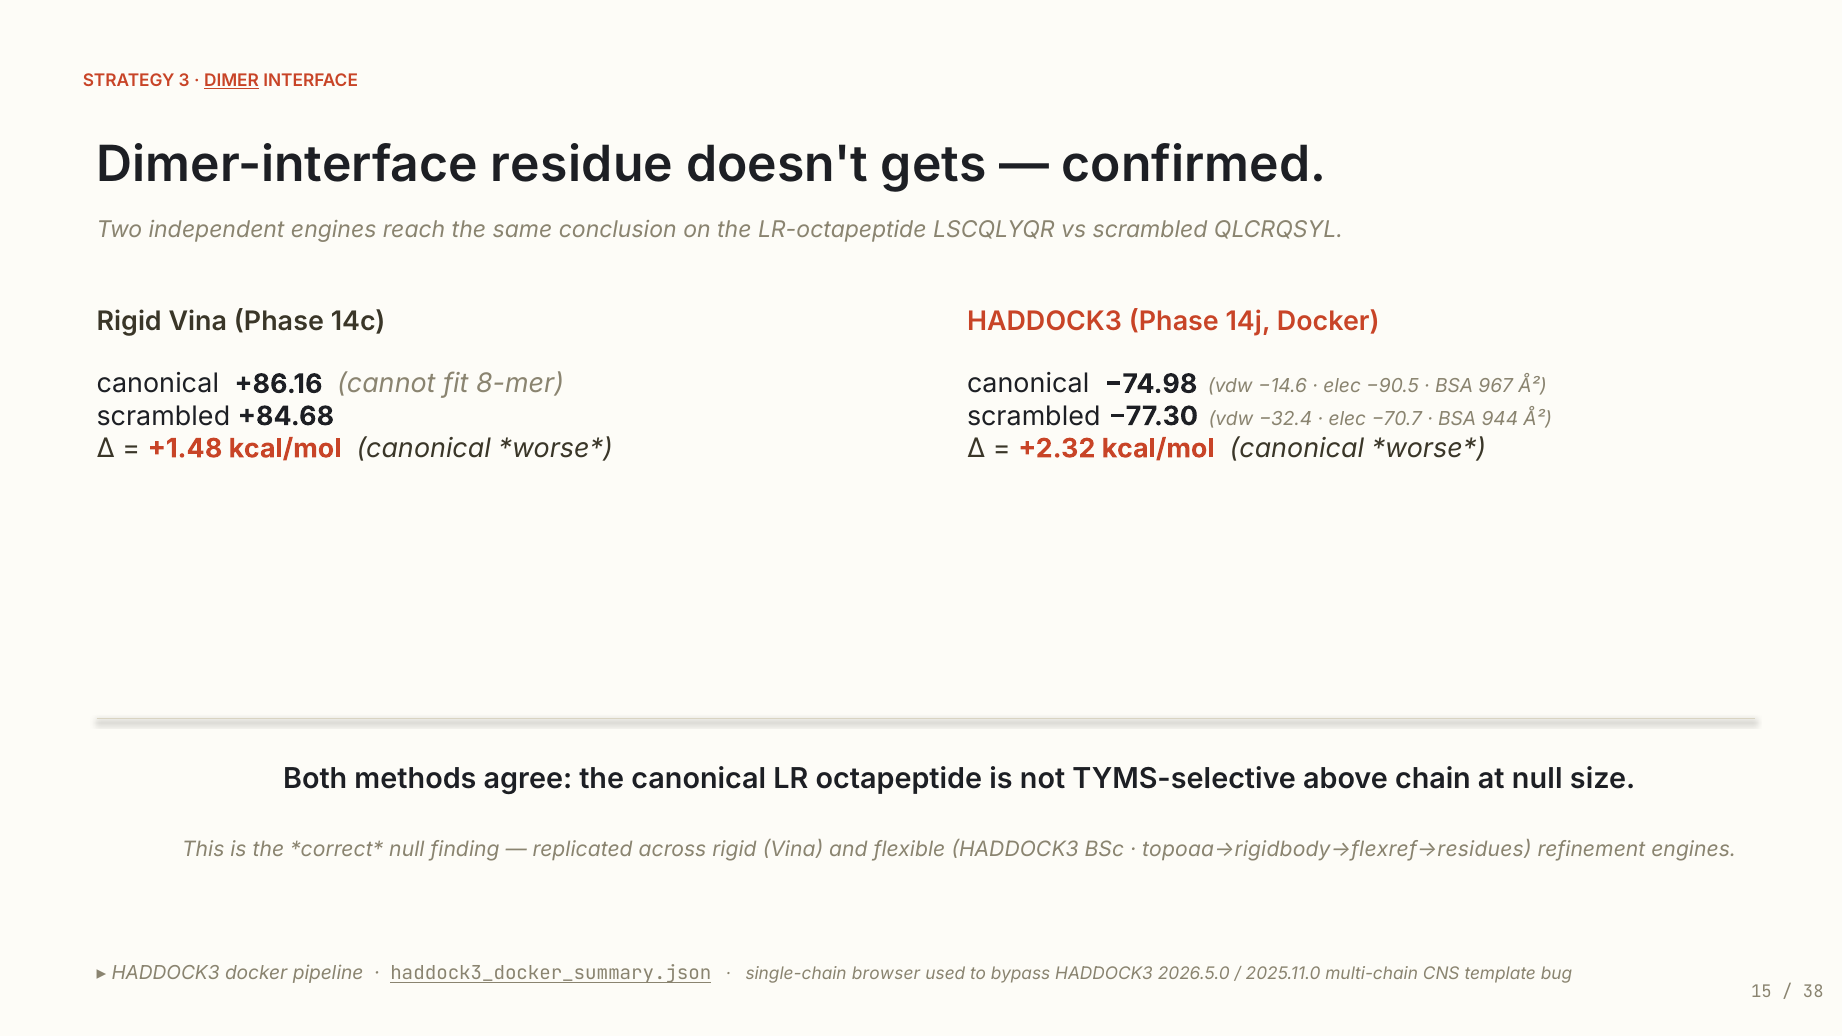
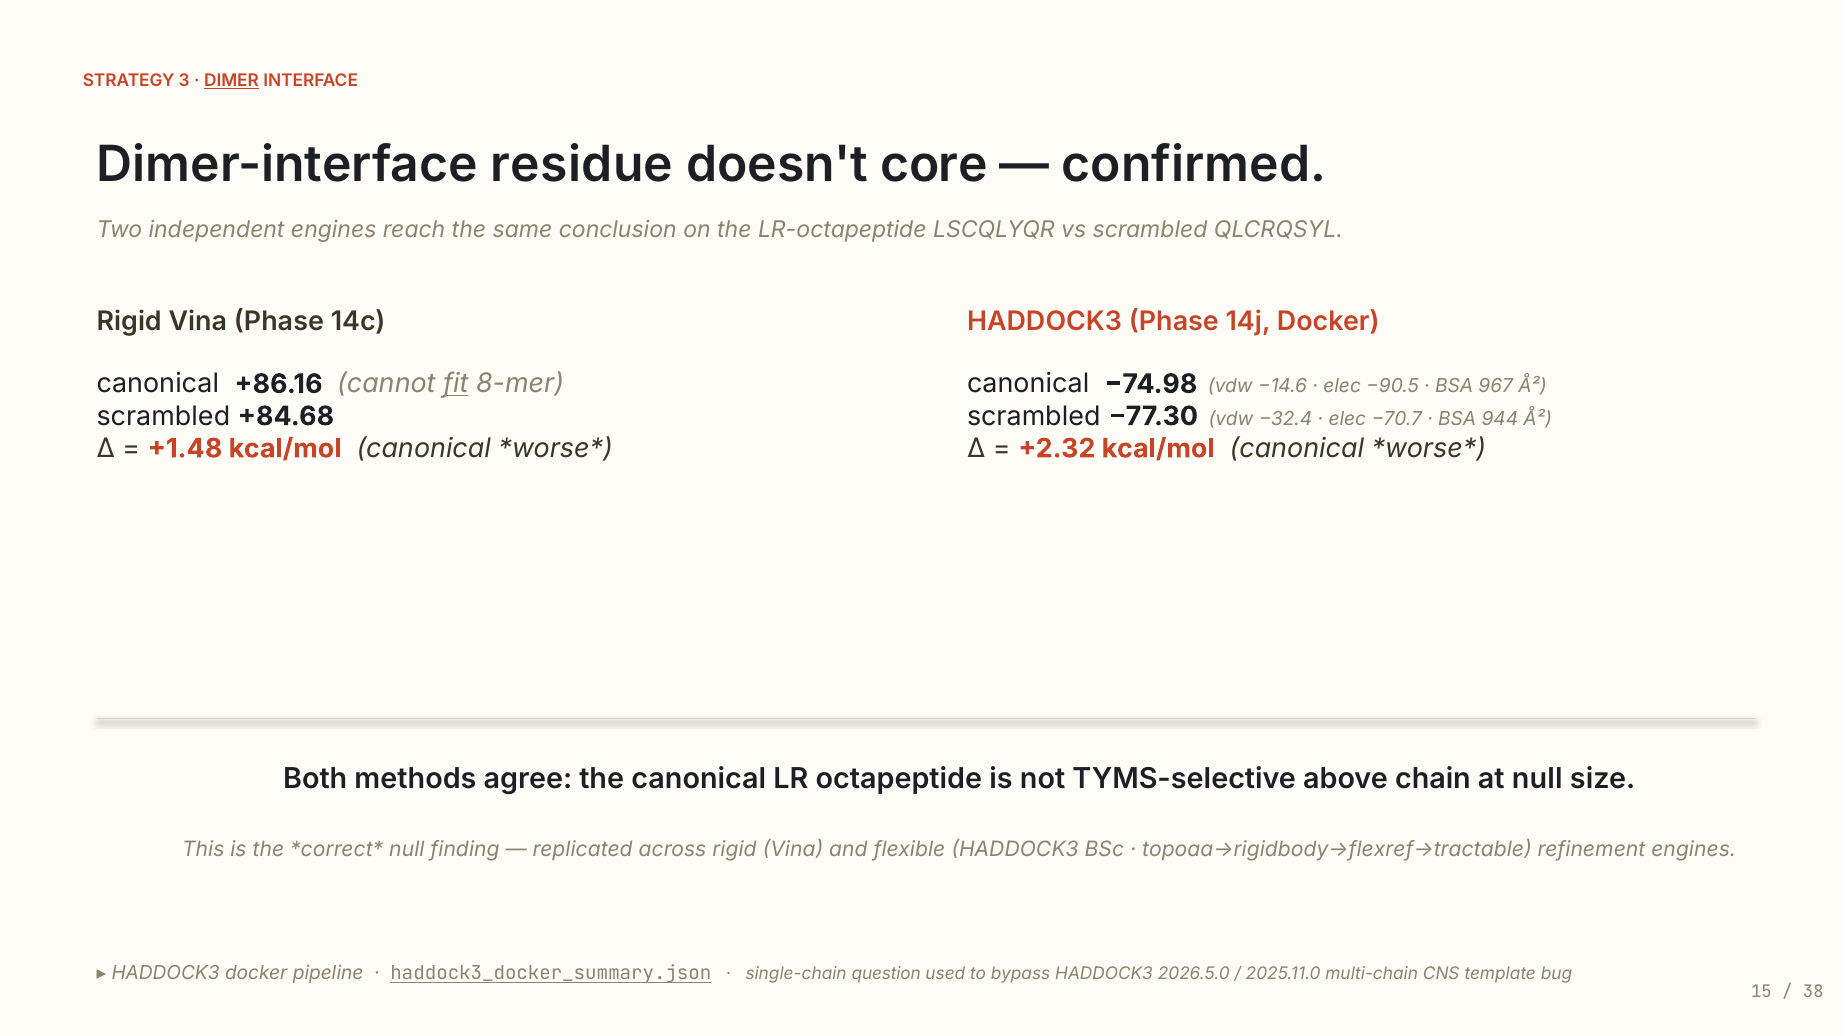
gets: gets -> core
fit underline: none -> present
topoaa→rigidbody→flexref→residues: topoaa→rigidbody→flexref→residues -> topoaa→rigidbody→flexref→tractable
browser: browser -> question
